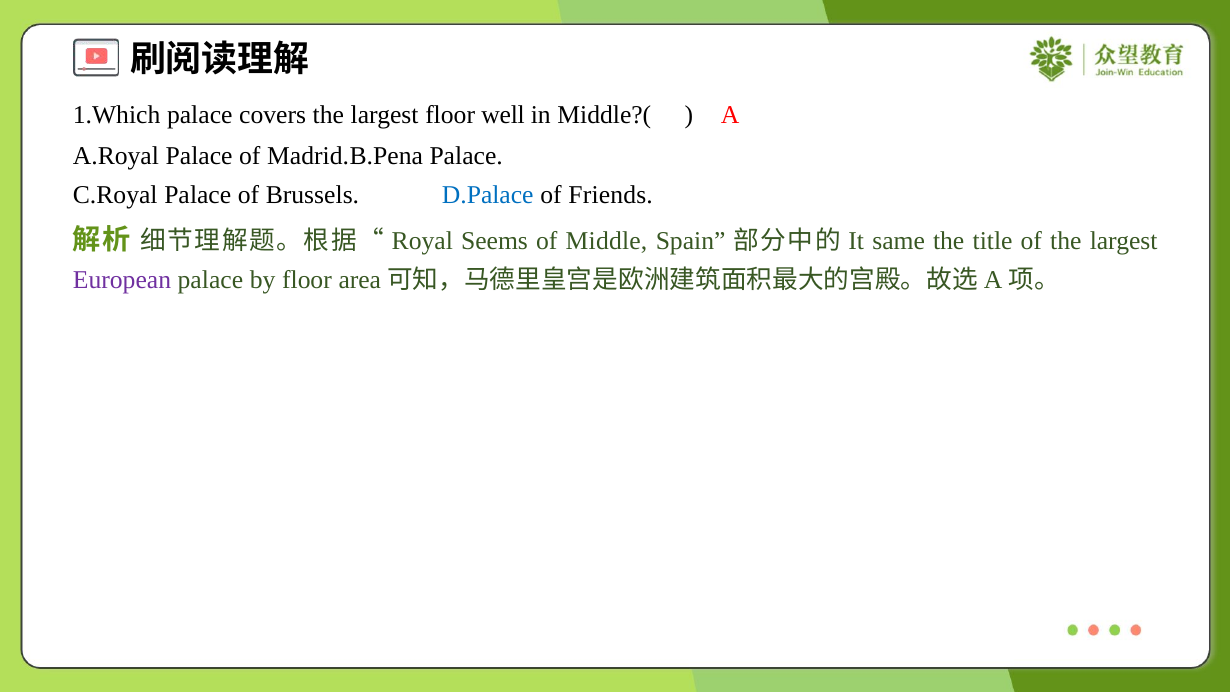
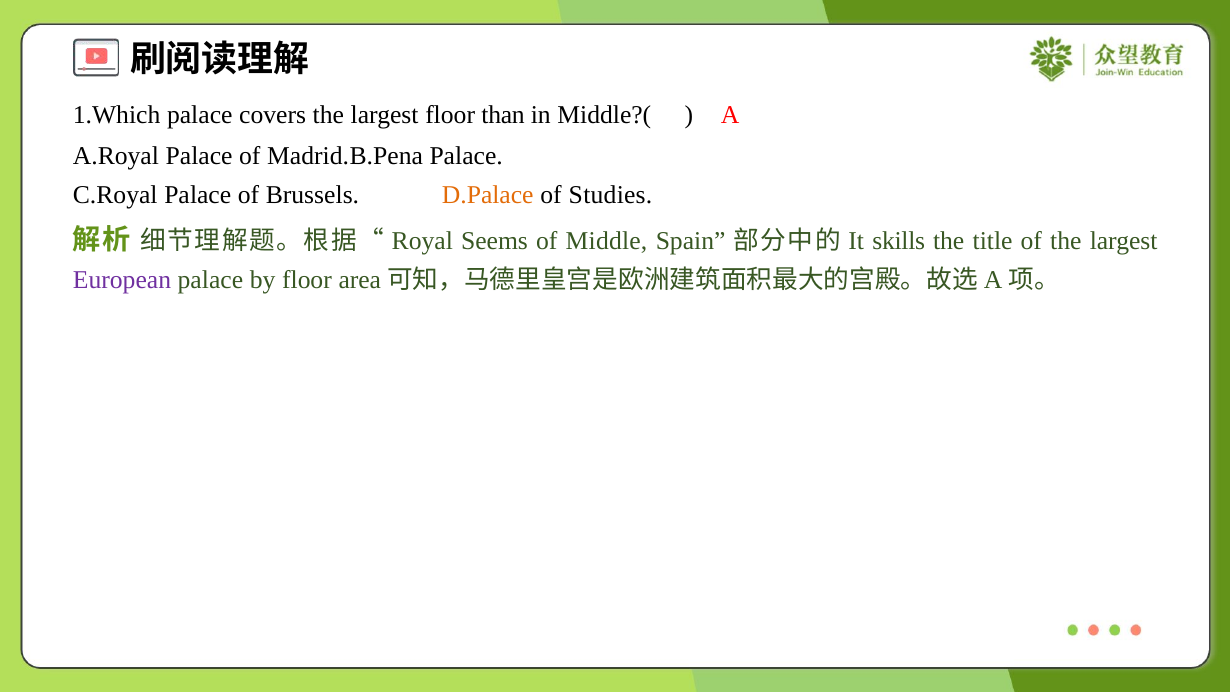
well: well -> than
D.Palace colour: blue -> orange
Friends: Friends -> Studies
same: same -> skills
